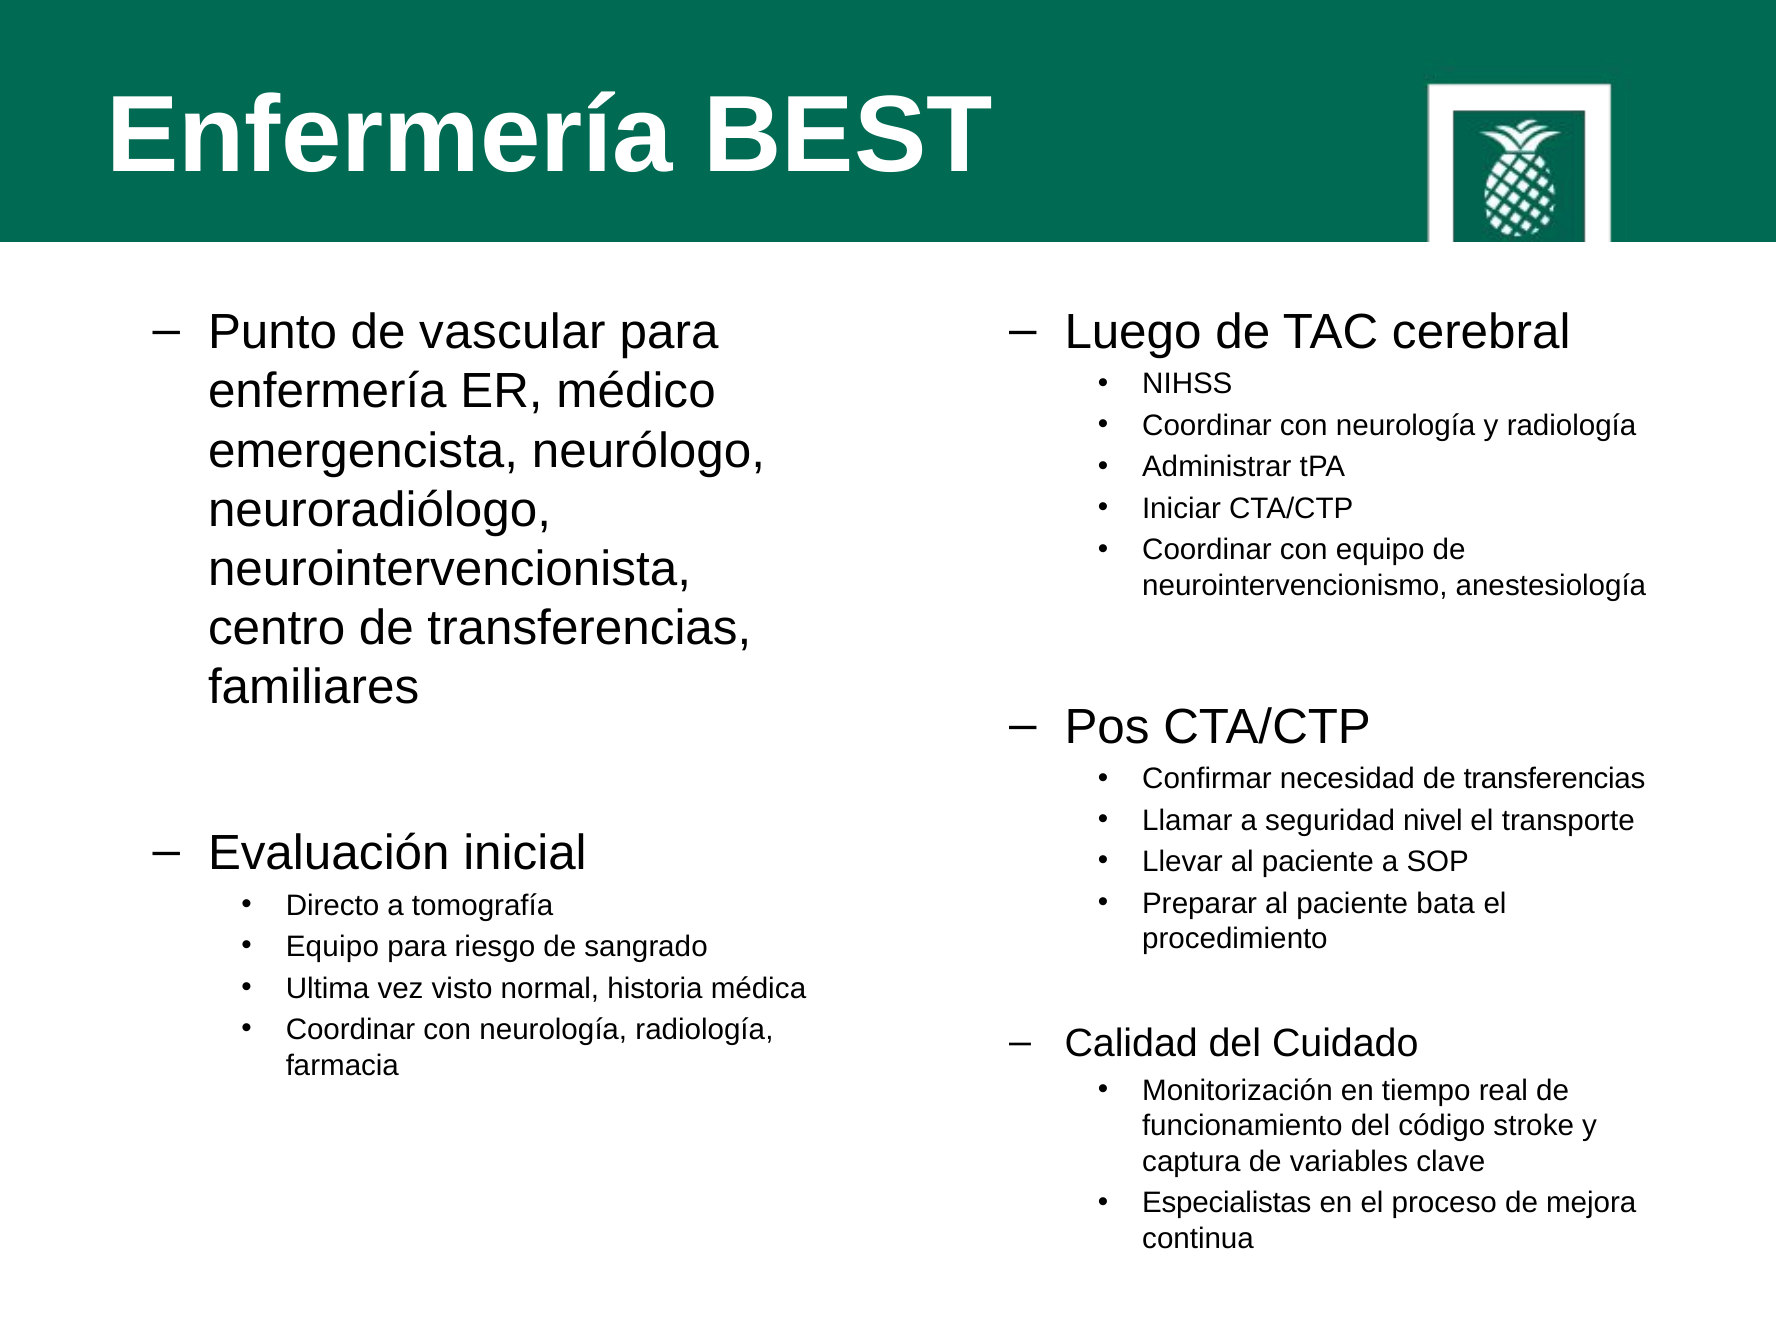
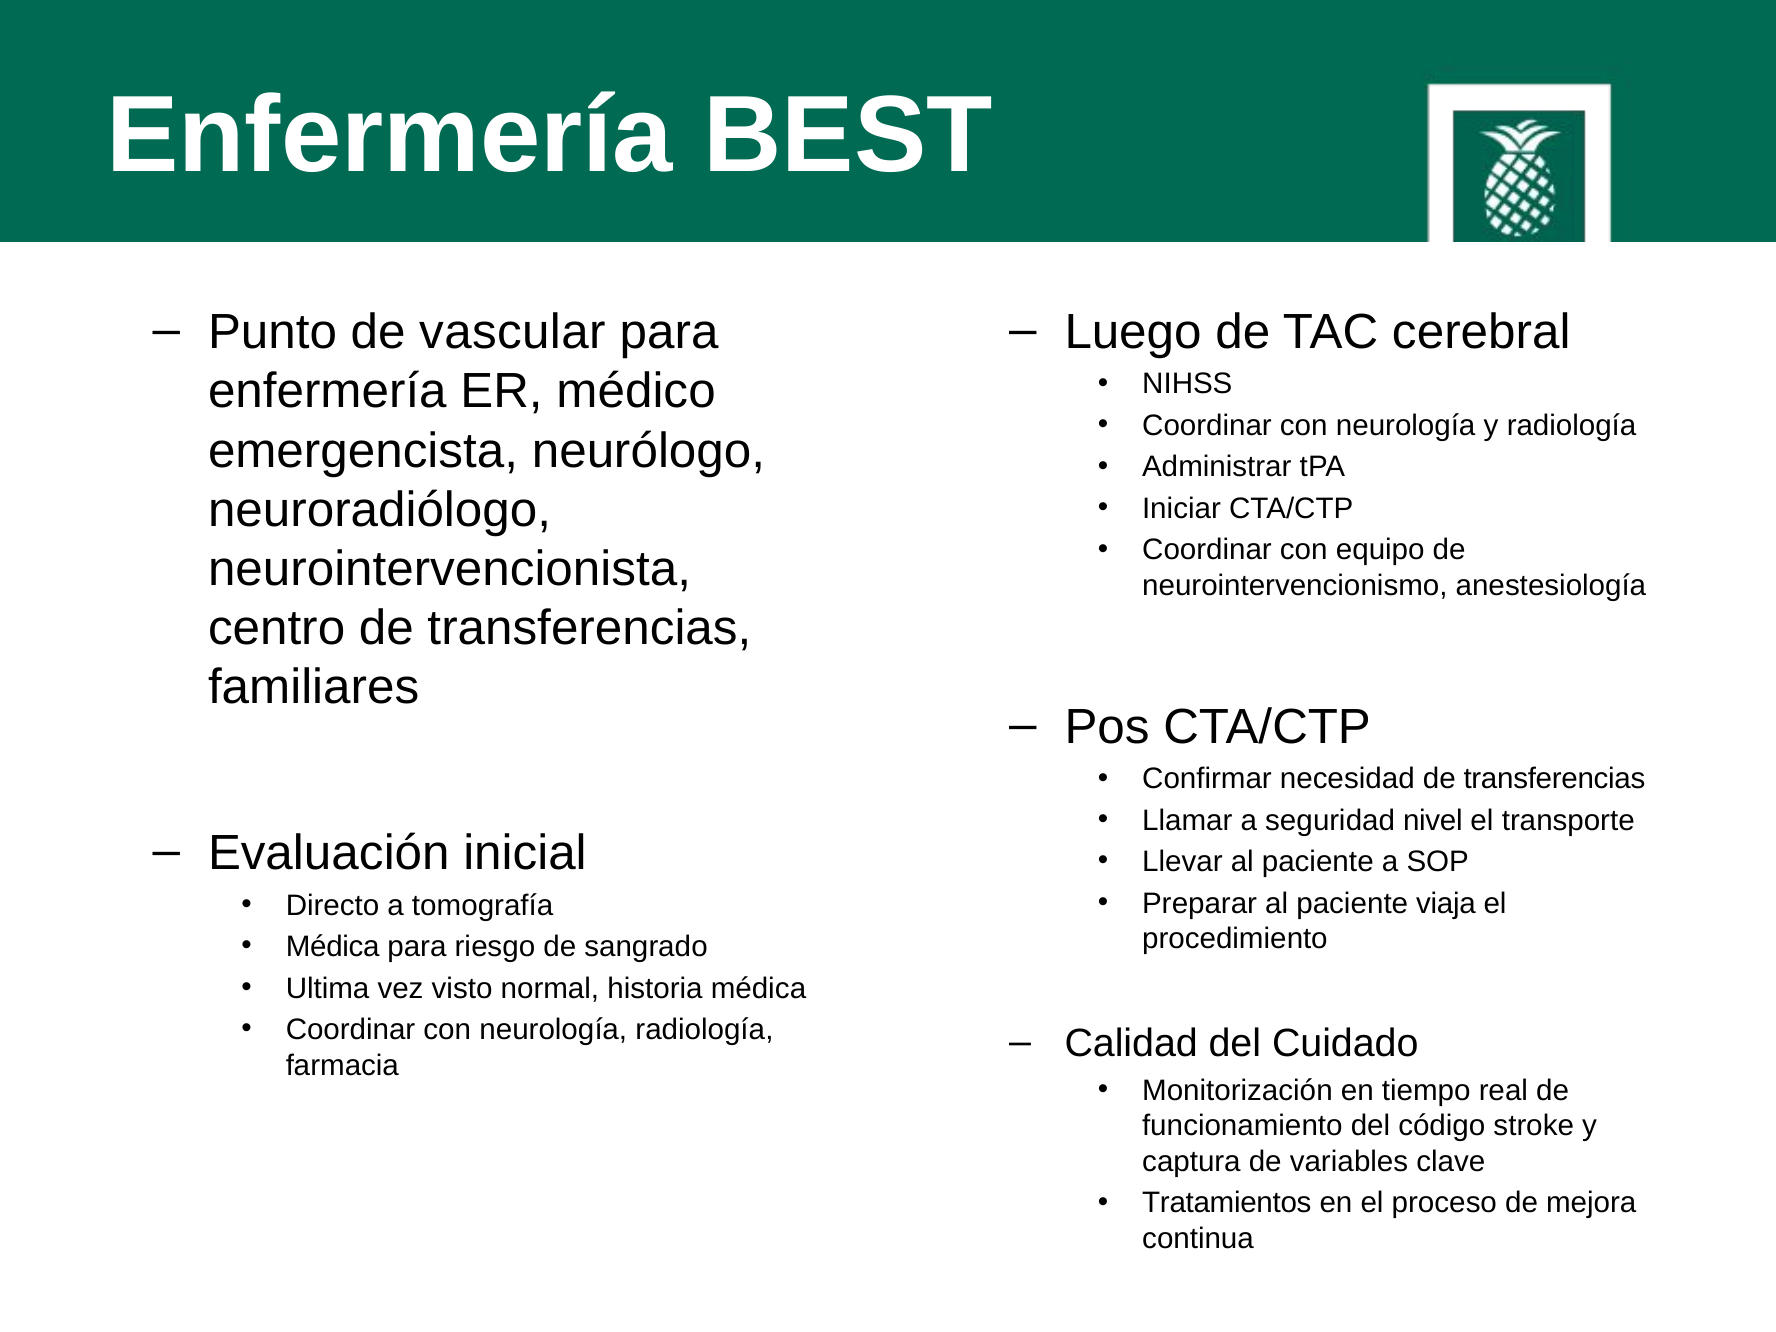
bata: bata -> viaja
Equipo at (332, 947): Equipo -> Médica
Especialistas: Especialistas -> Tratamientos
